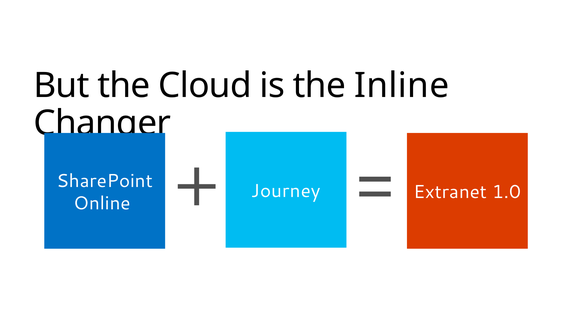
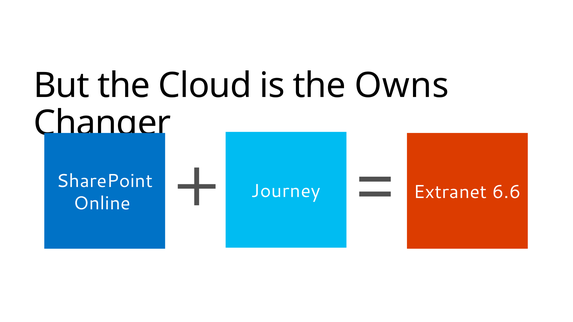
Inline: Inline -> Owns
1.0: 1.0 -> 6.6
